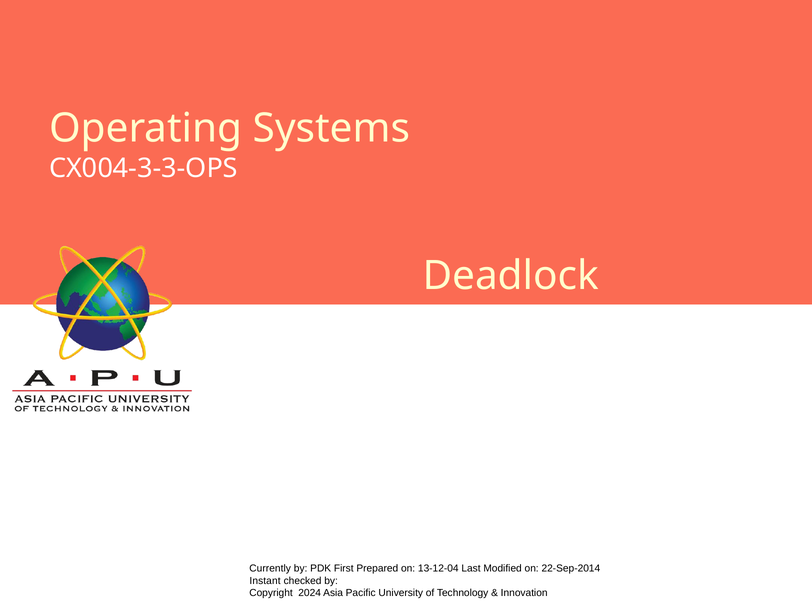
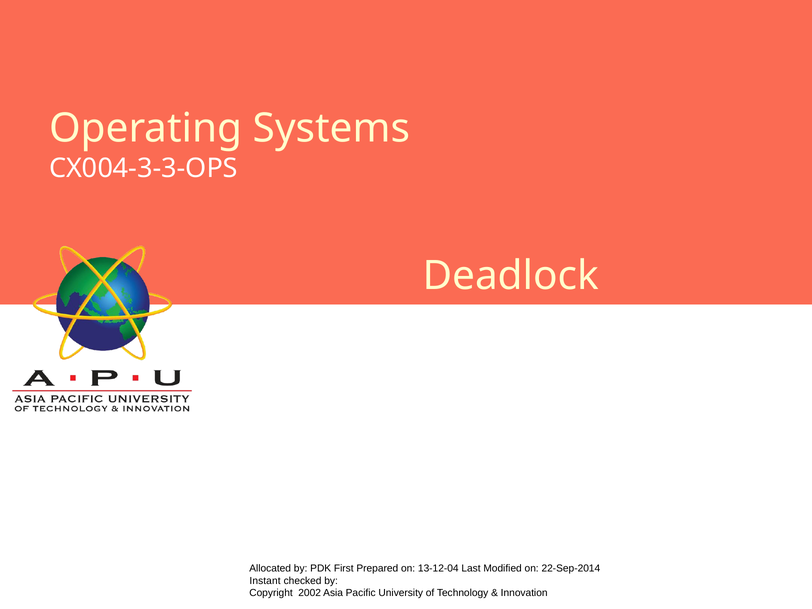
Currently: Currently -> Allocated
2024: 2024 -> 2002
